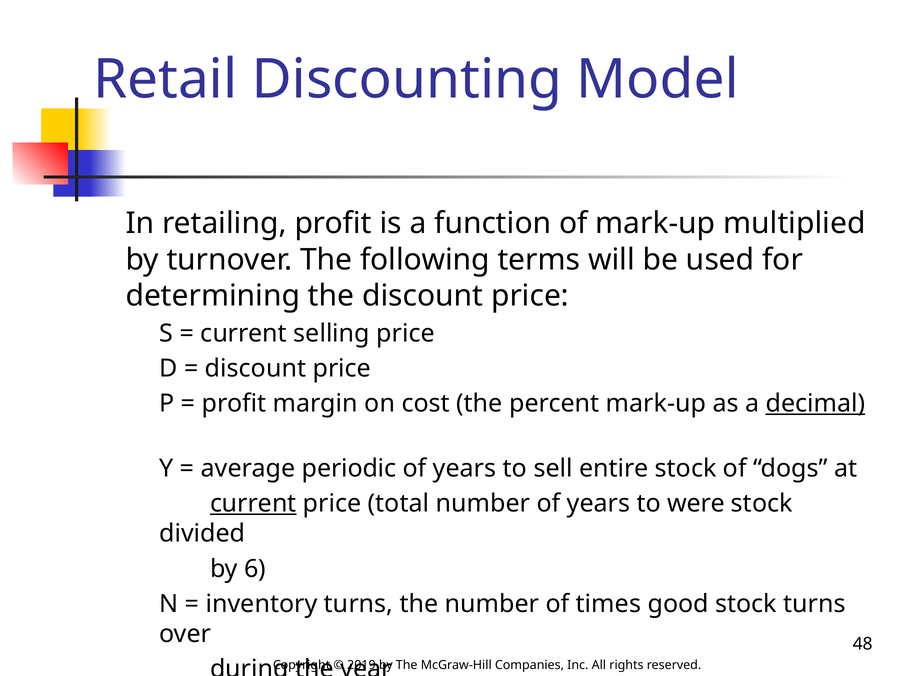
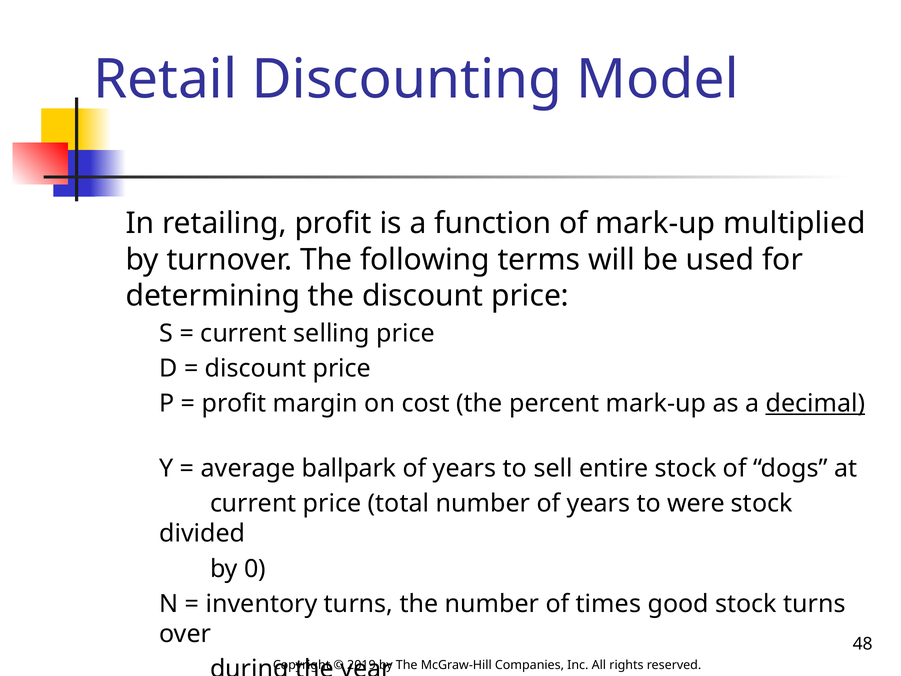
periodic: periodic -> ballpark
current at (253, 503) underline: present -> none
6: 6 -> 0
